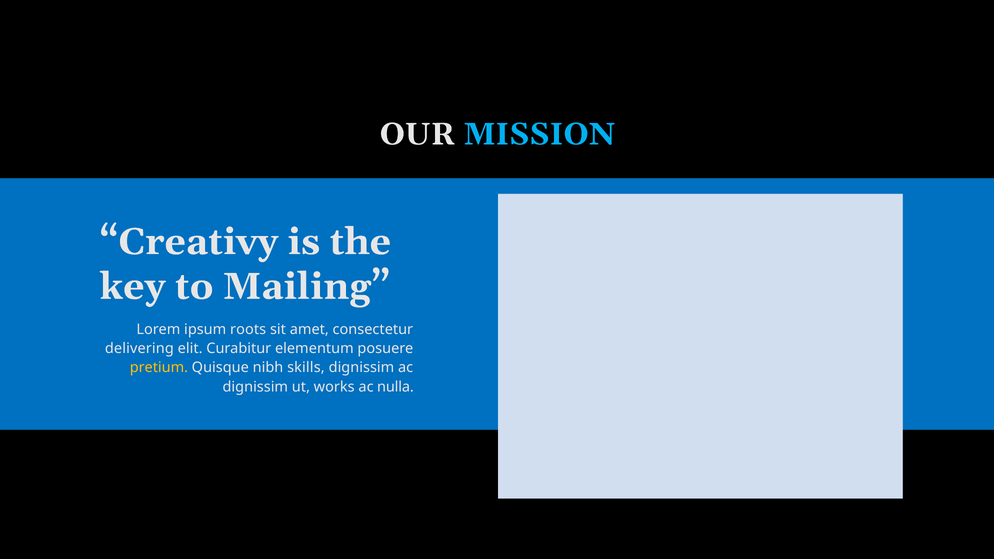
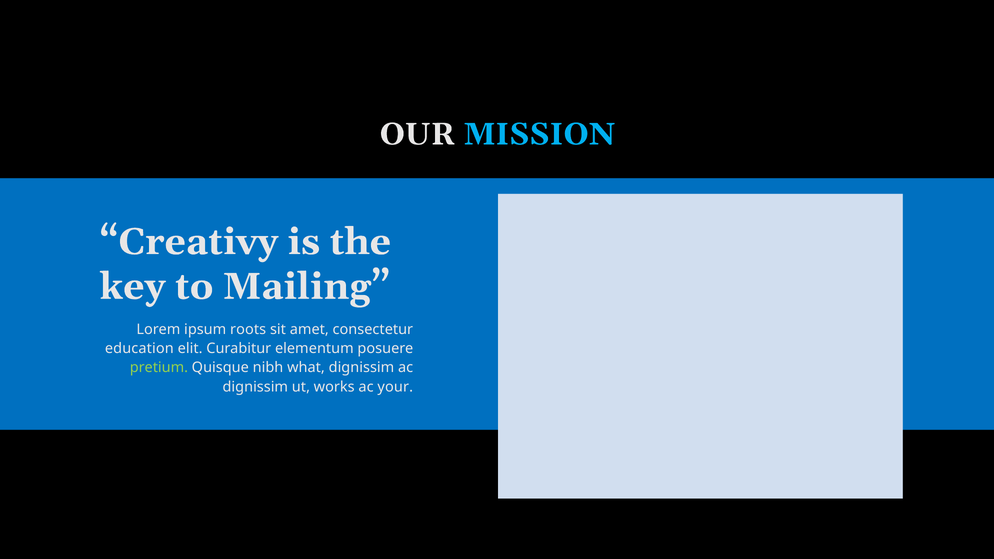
delivering: delivering -> education
pretium colour: yellow -> light green
skills: skills -> what
nulla: nulla -> your
